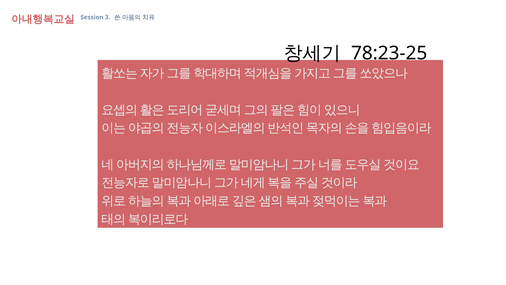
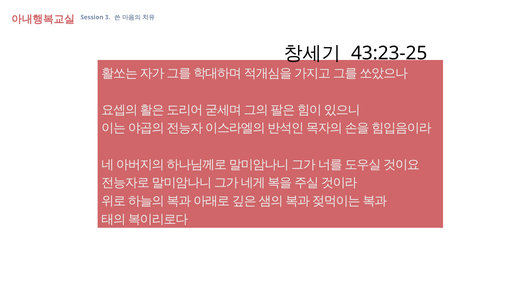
78:23-25: 78:23-25 -> 43:23-25
